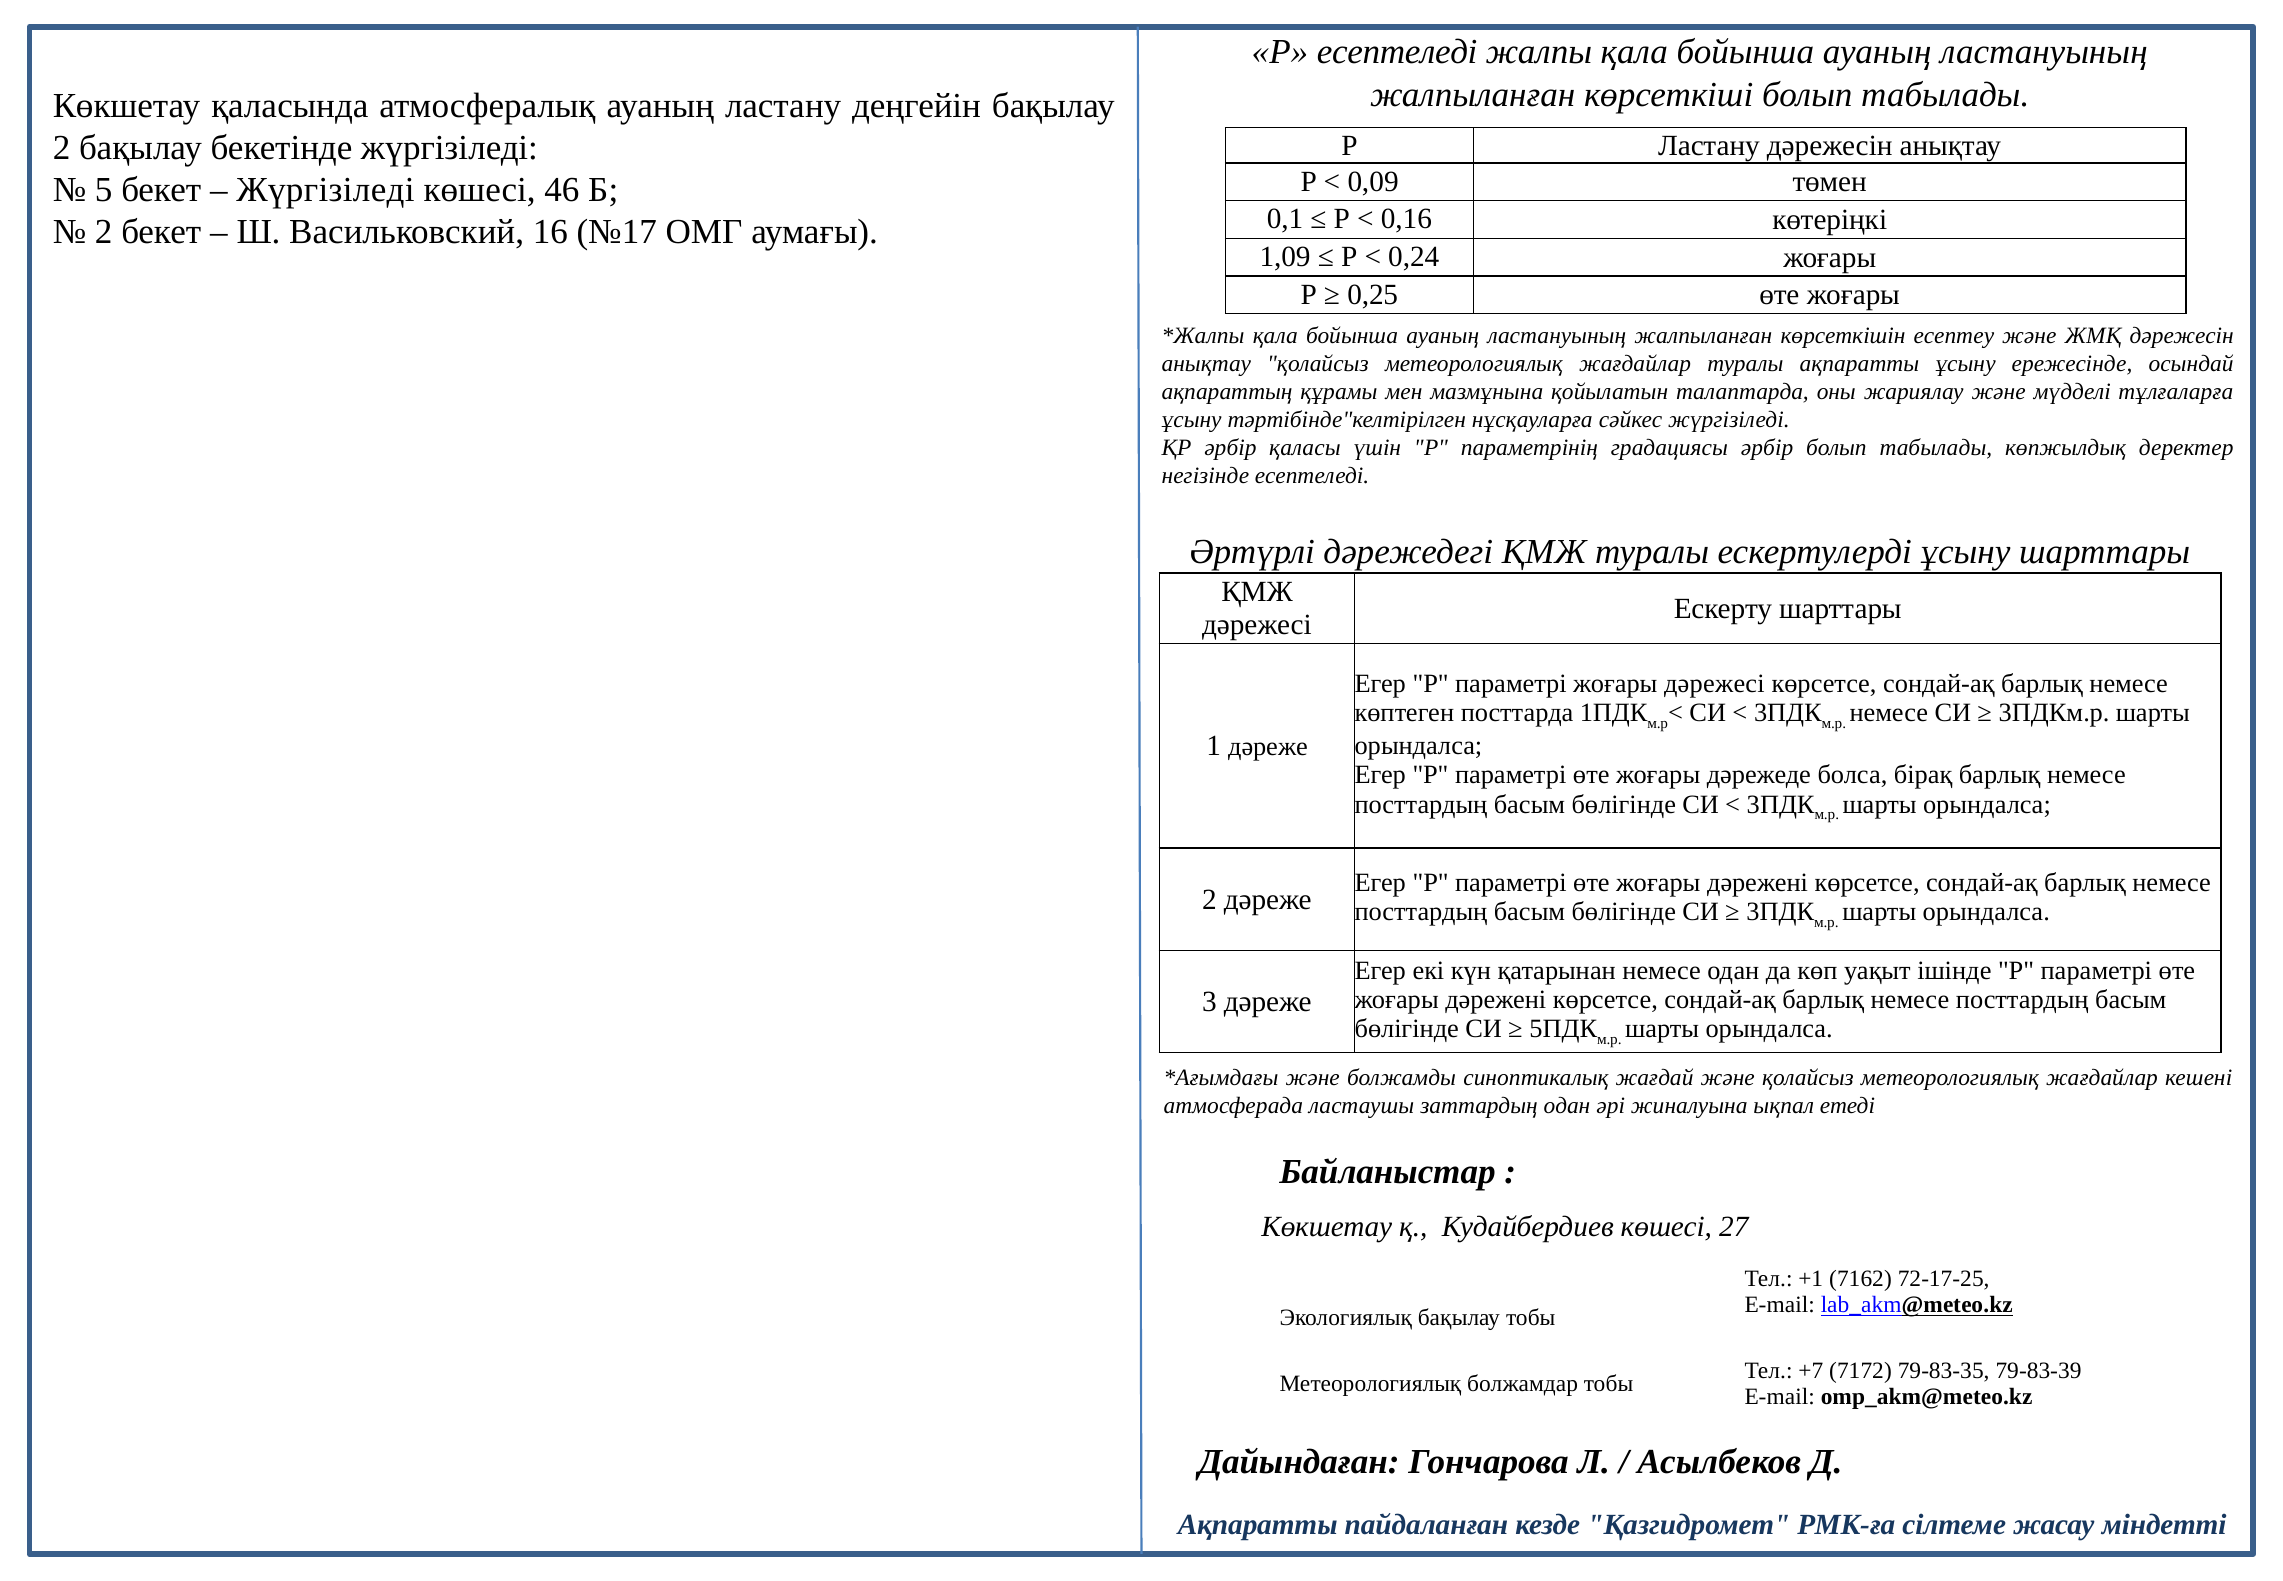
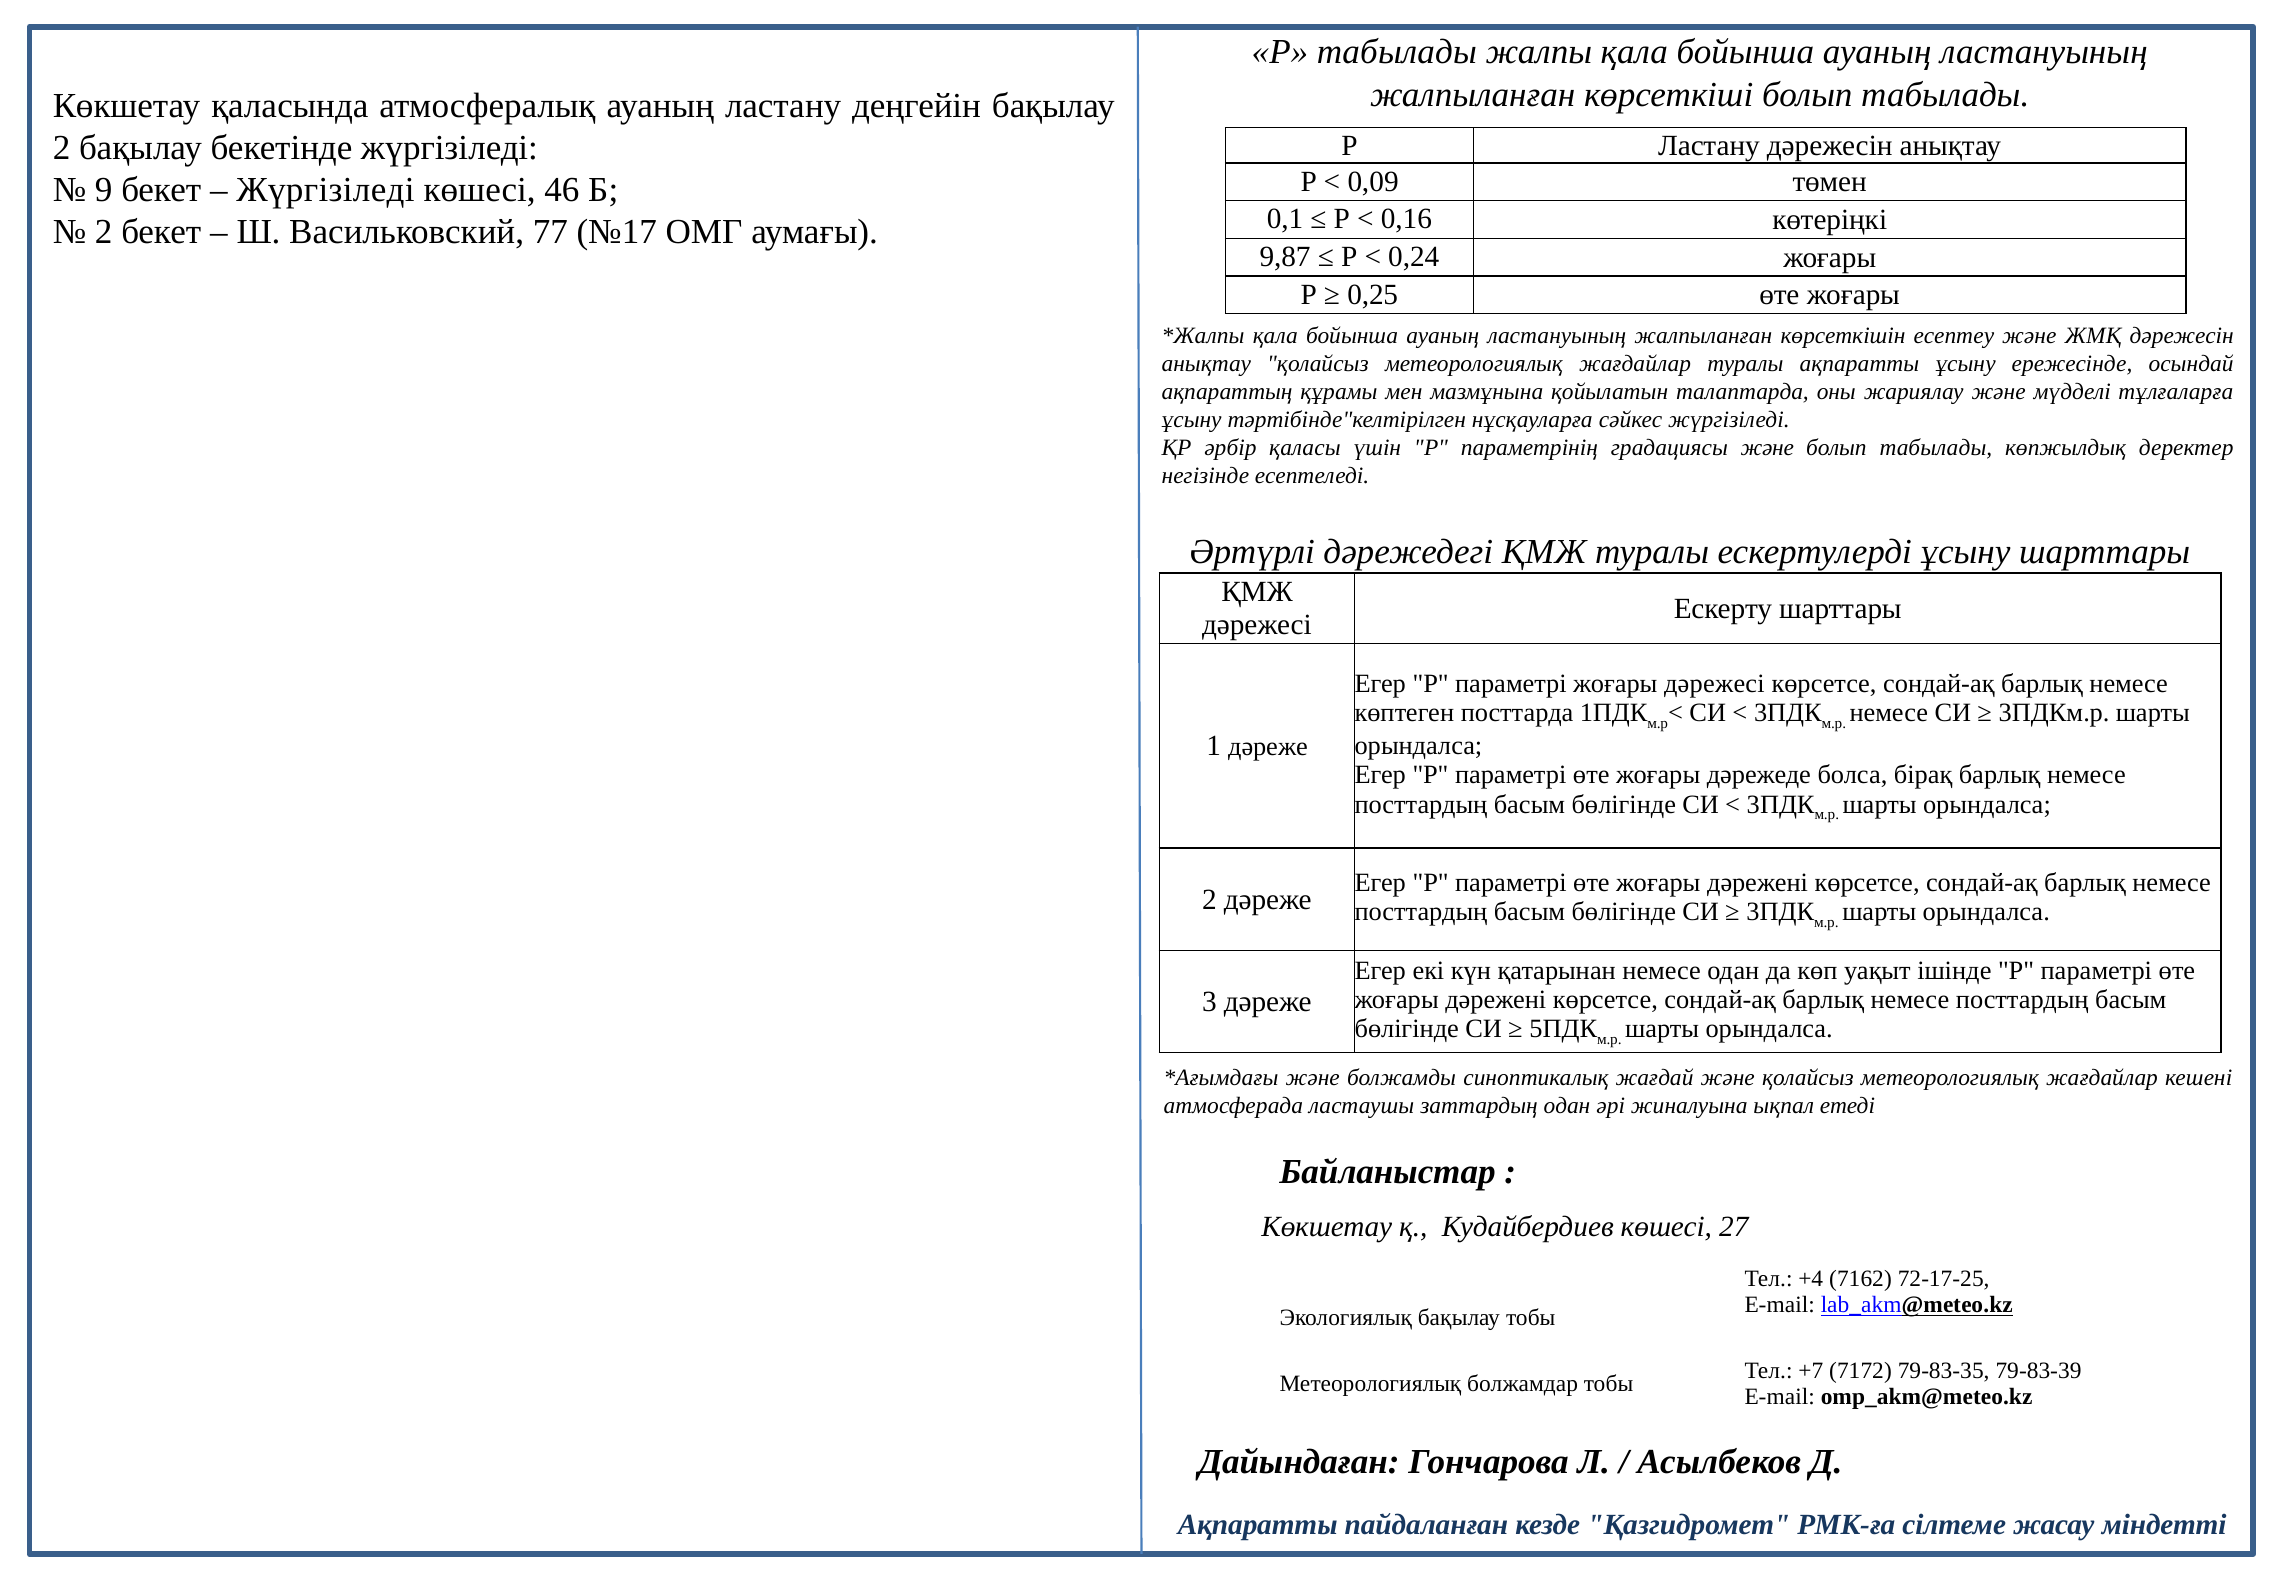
Р есептеледі: есептеледі -> табылады
5: 5 -> 9
16: 16 -> 77
1,09: 1,09 -> 9,87
градациясы әрбір: әрбір -> және
+1: +1 -> +4
